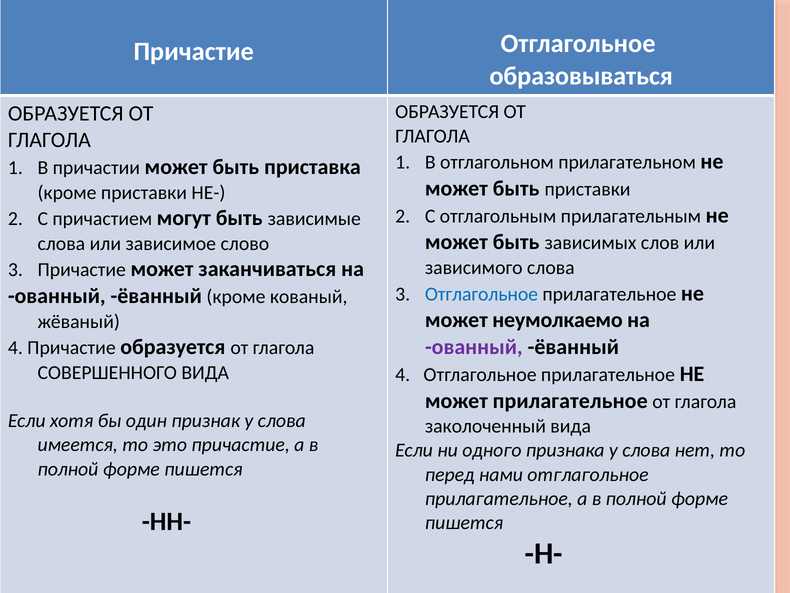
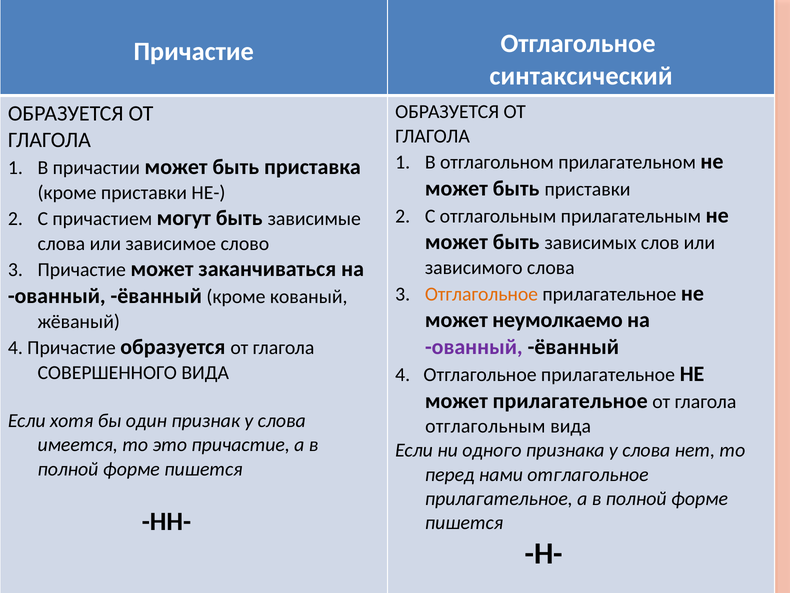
образовываться: образовываться -> синтаксический
Отглагольное at (481, 294) colour: blue -> orange
заколоченный at (485, 426): заколоченный -> отглагольным
